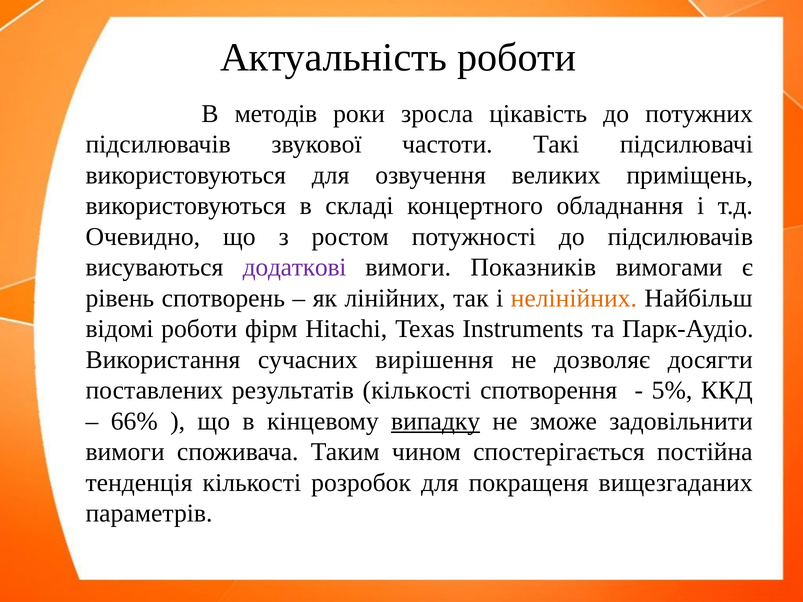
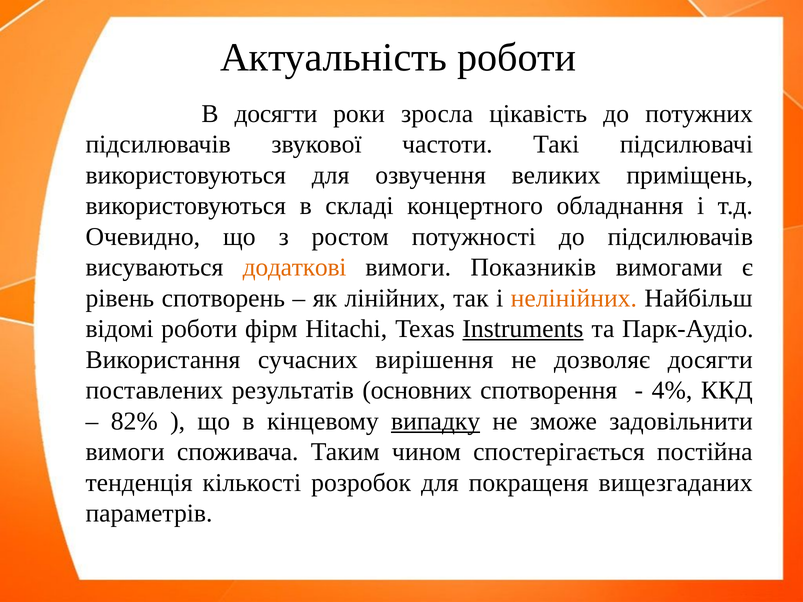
В методів: методів -> досягти
додаткові colour: purple -> orange
Instruments underline: none -> present
результатів кількості: кількості -> основних
5%: 5% -> 4%
66%: 66% -> 82%
